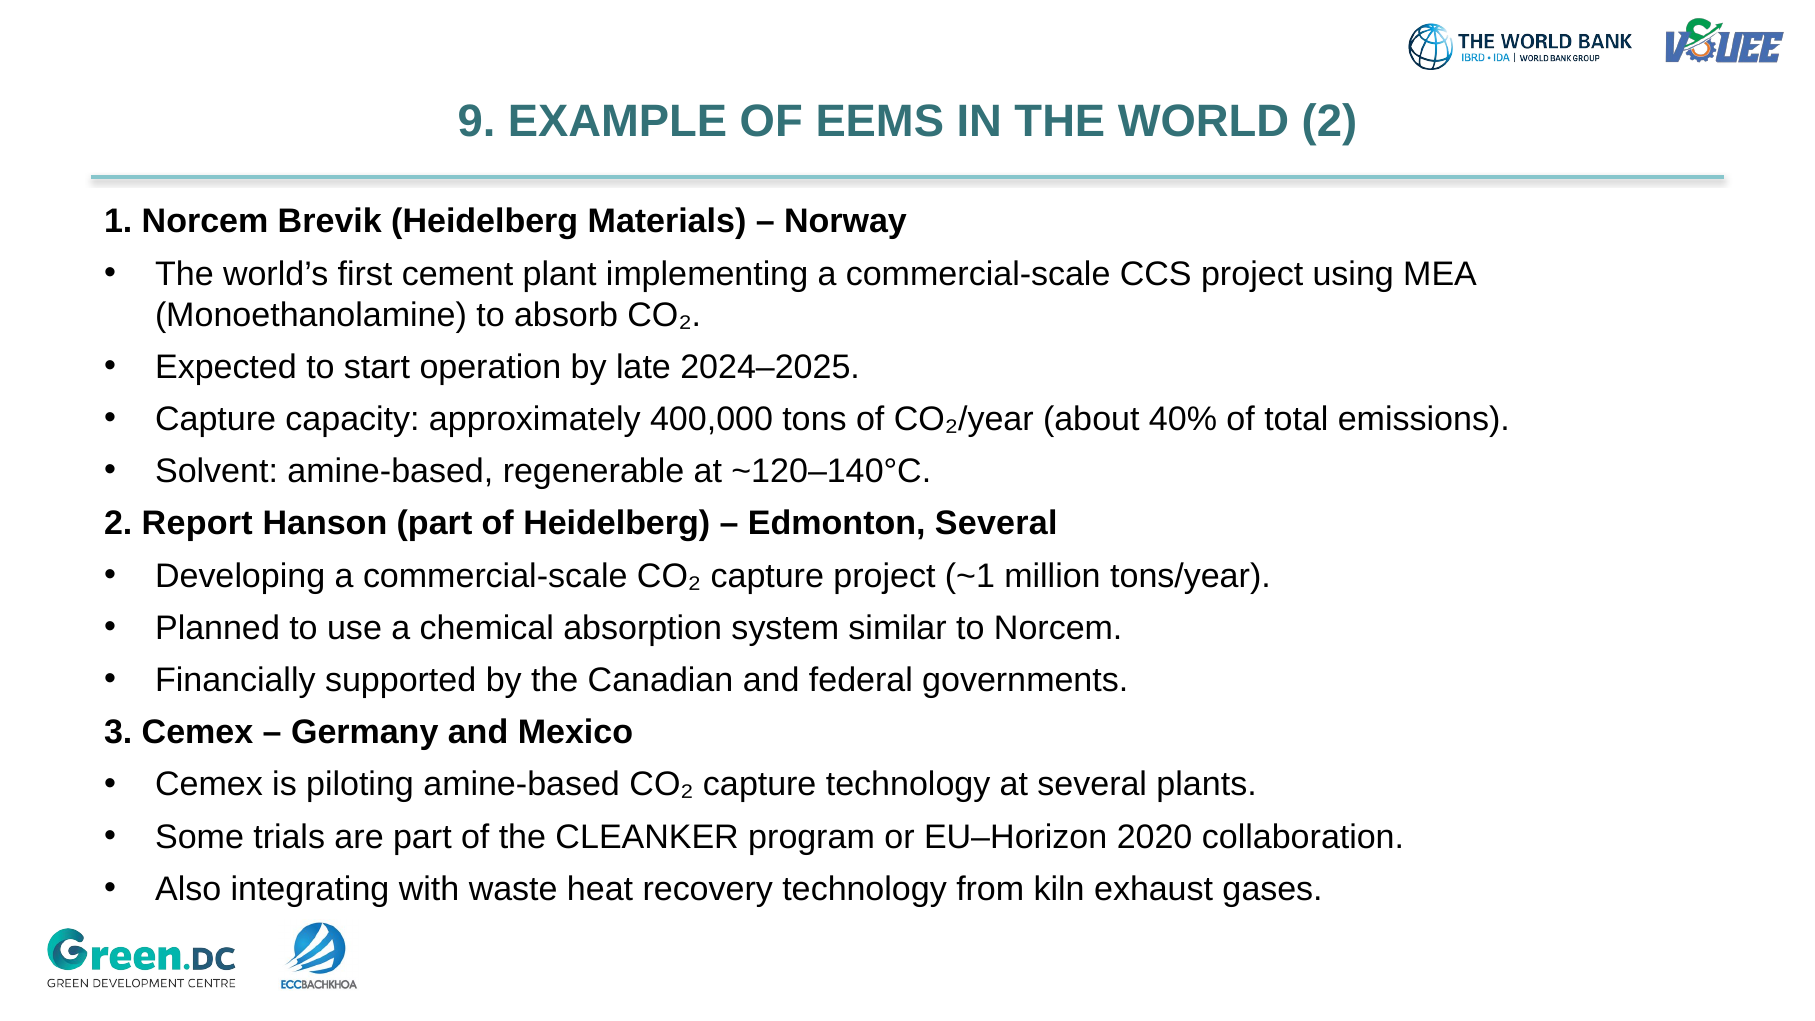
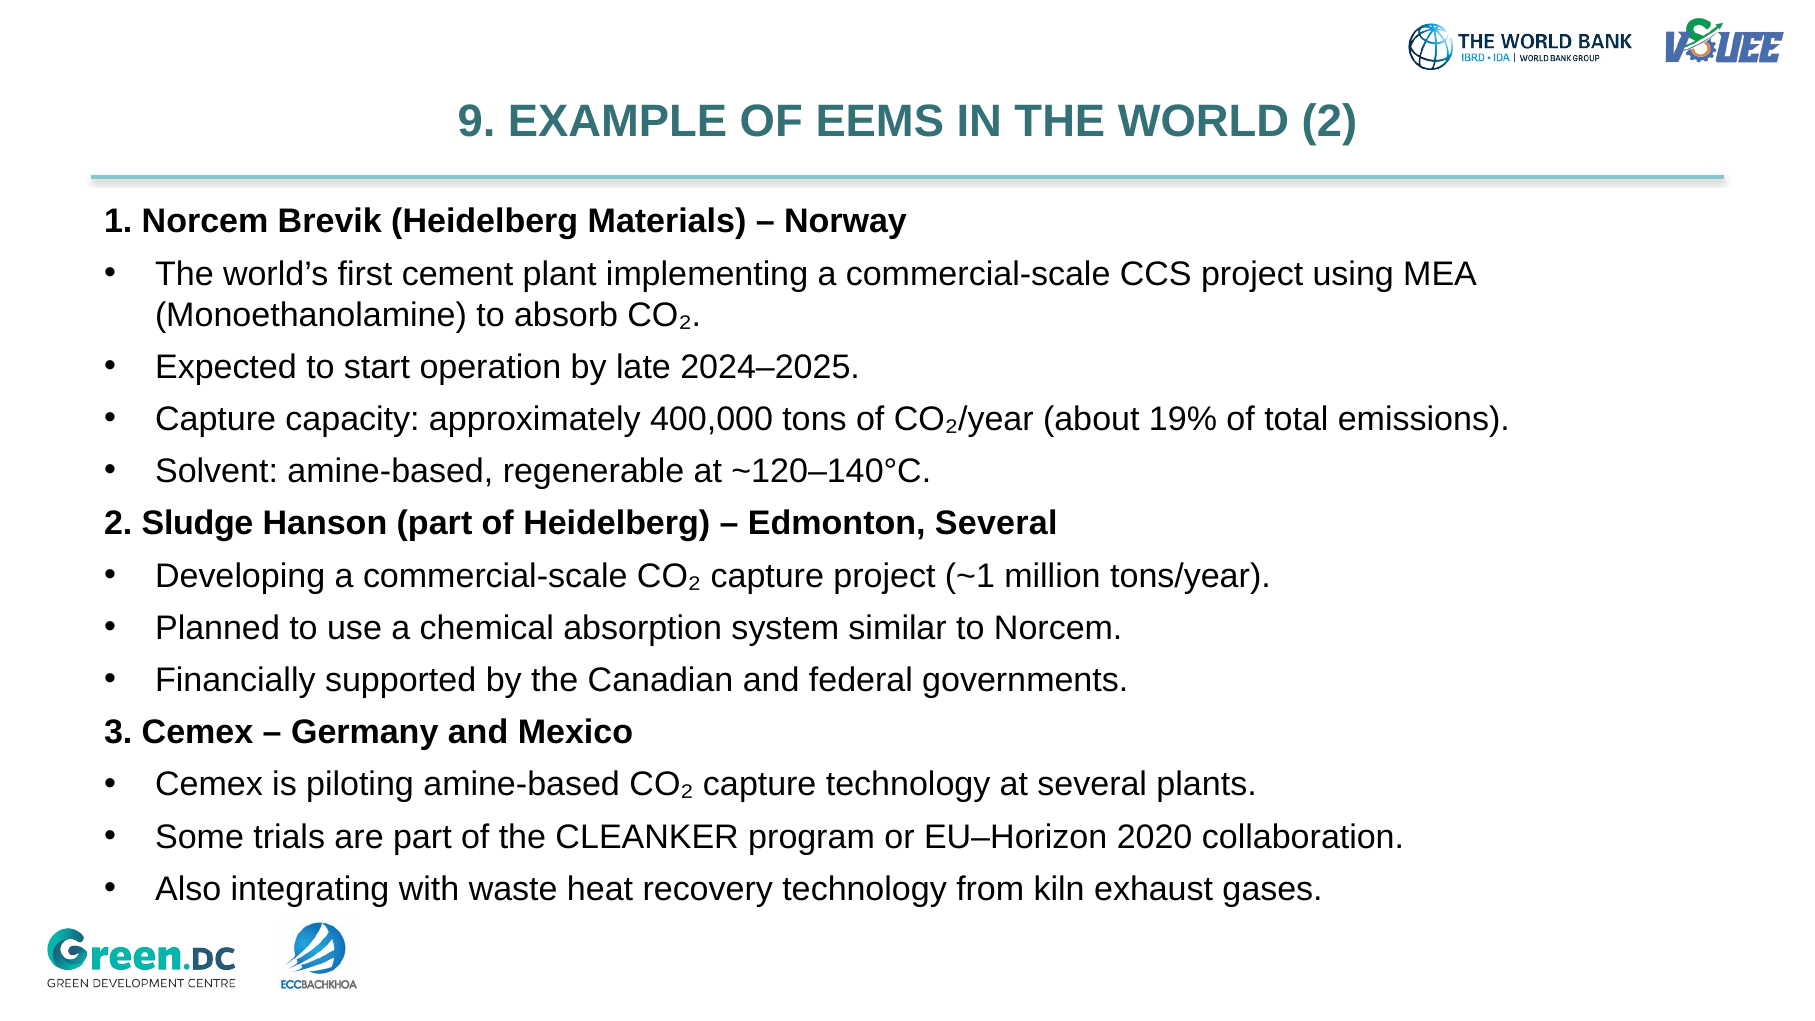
40%: 40% -> 19%
Report: Report -> Sludge
